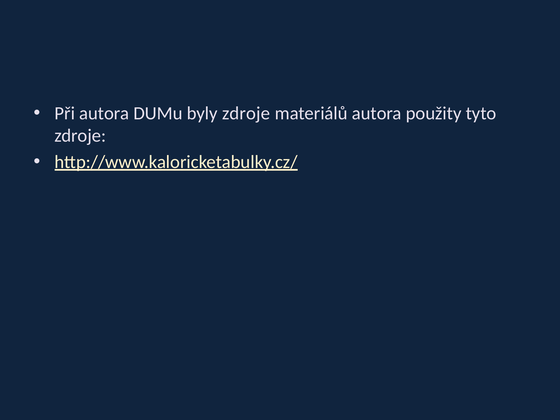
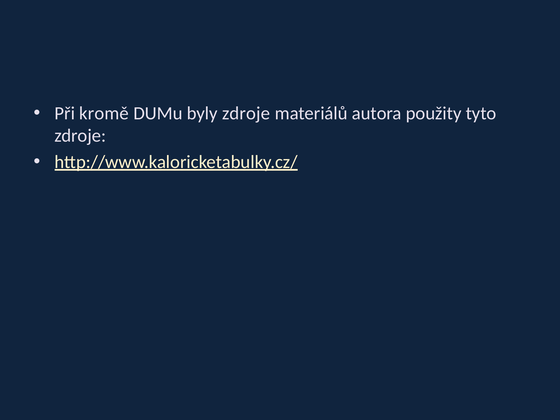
Při autora: autora -> kromě
